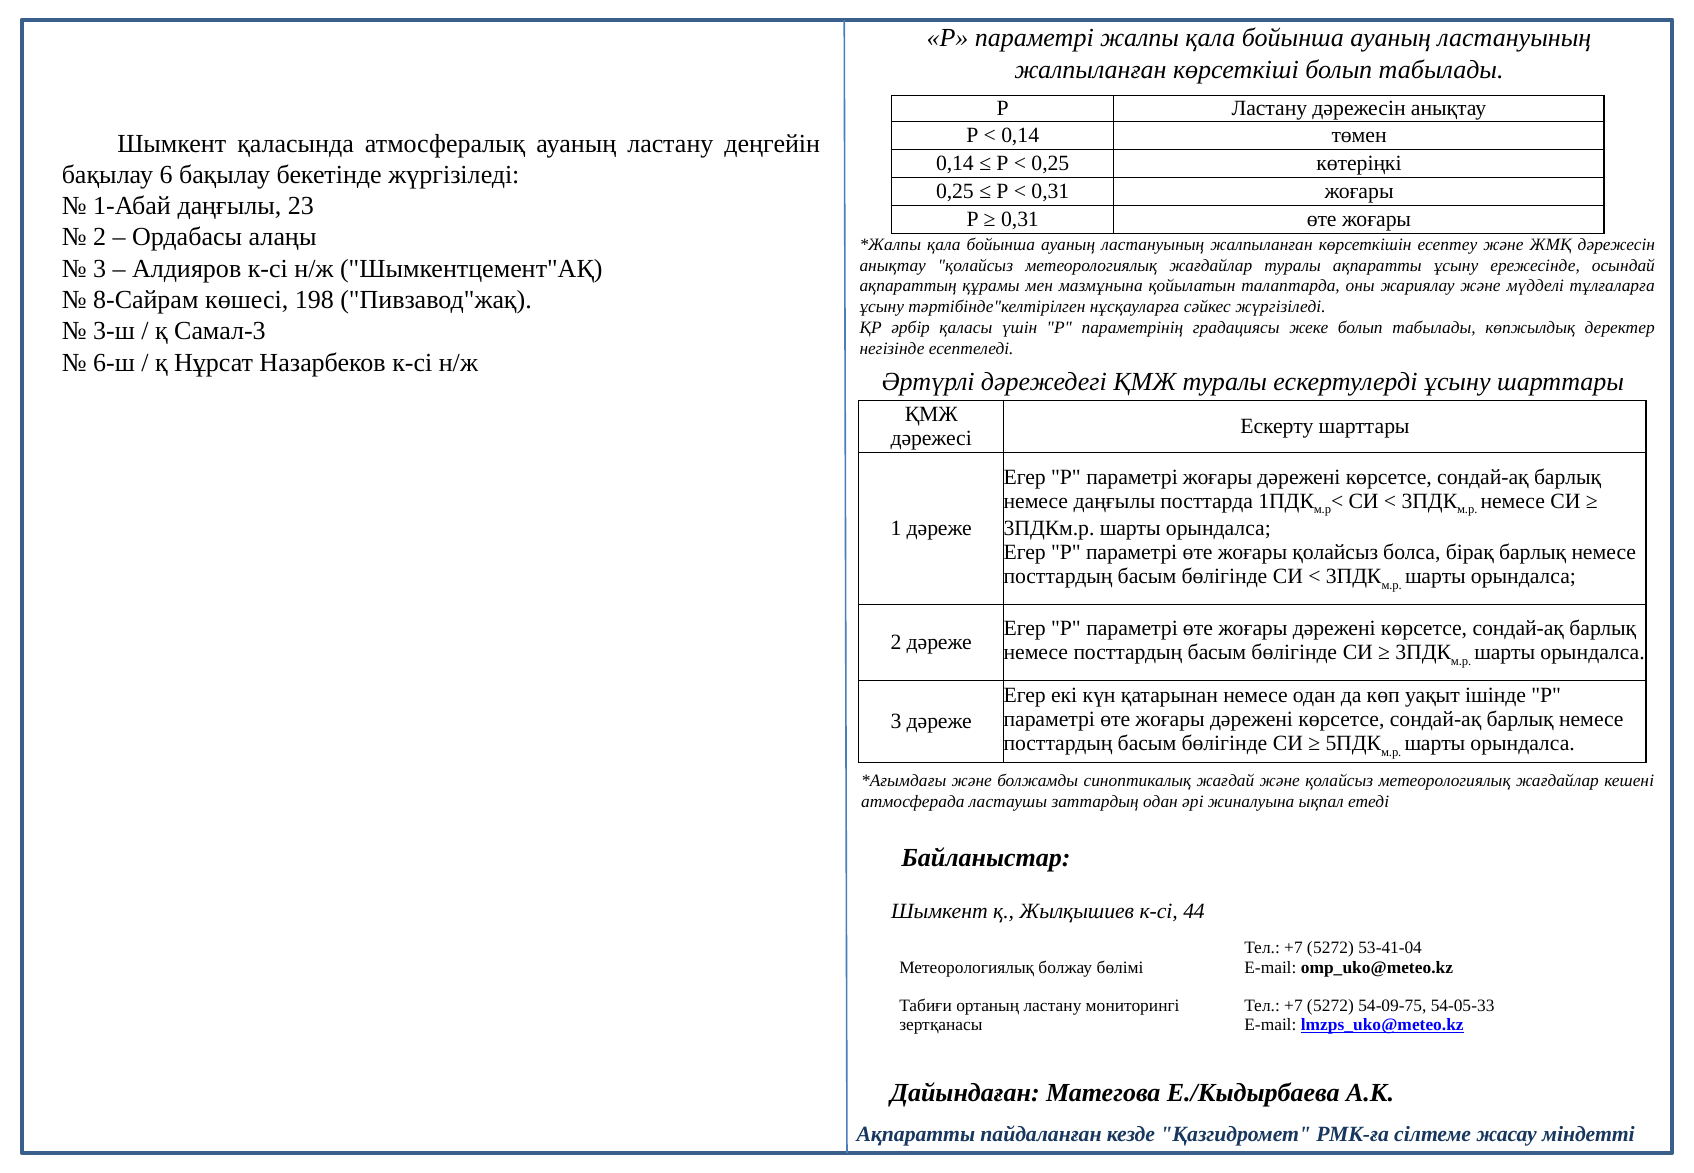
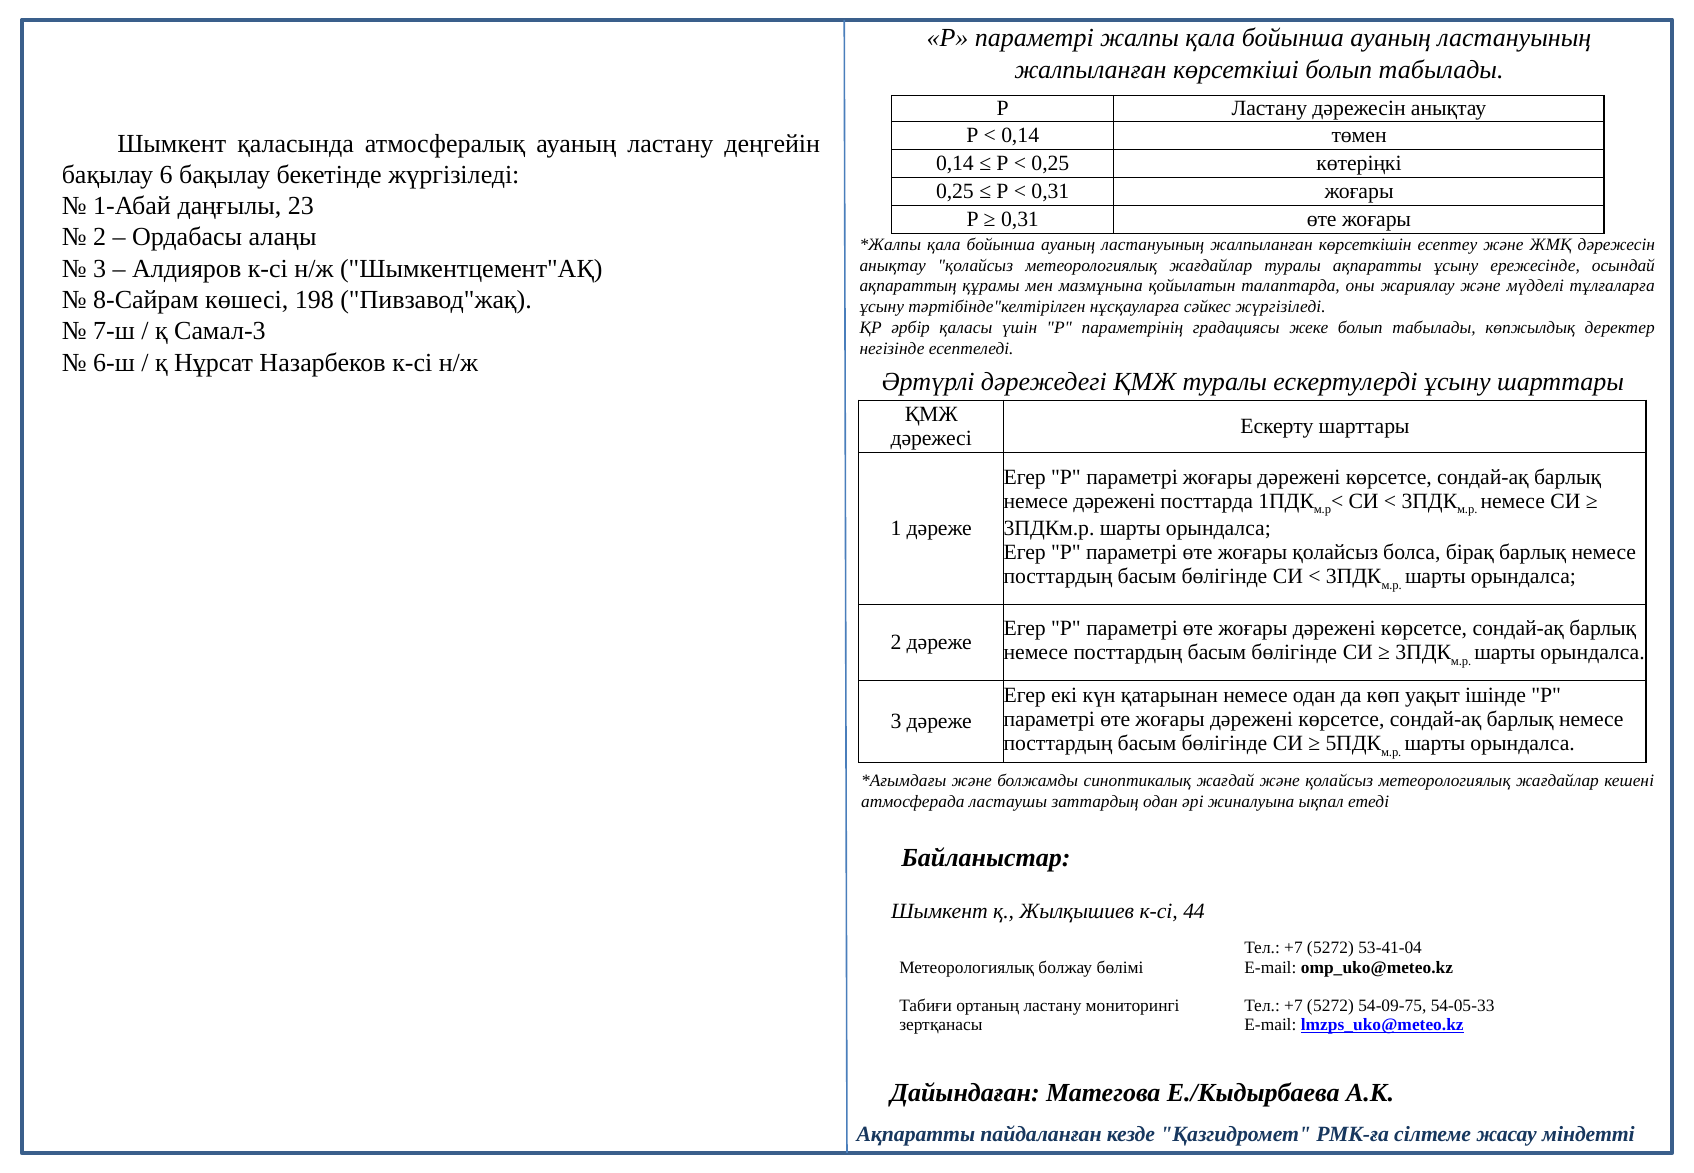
3-ш: 3-ш -> 7-ш
немесе даңғылы: даңғылы -> дәрежені
